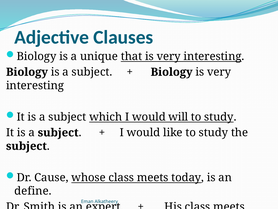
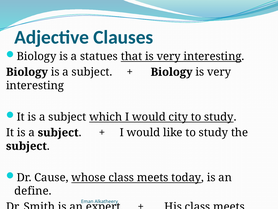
unique: unique -> statues
will: will -> city
